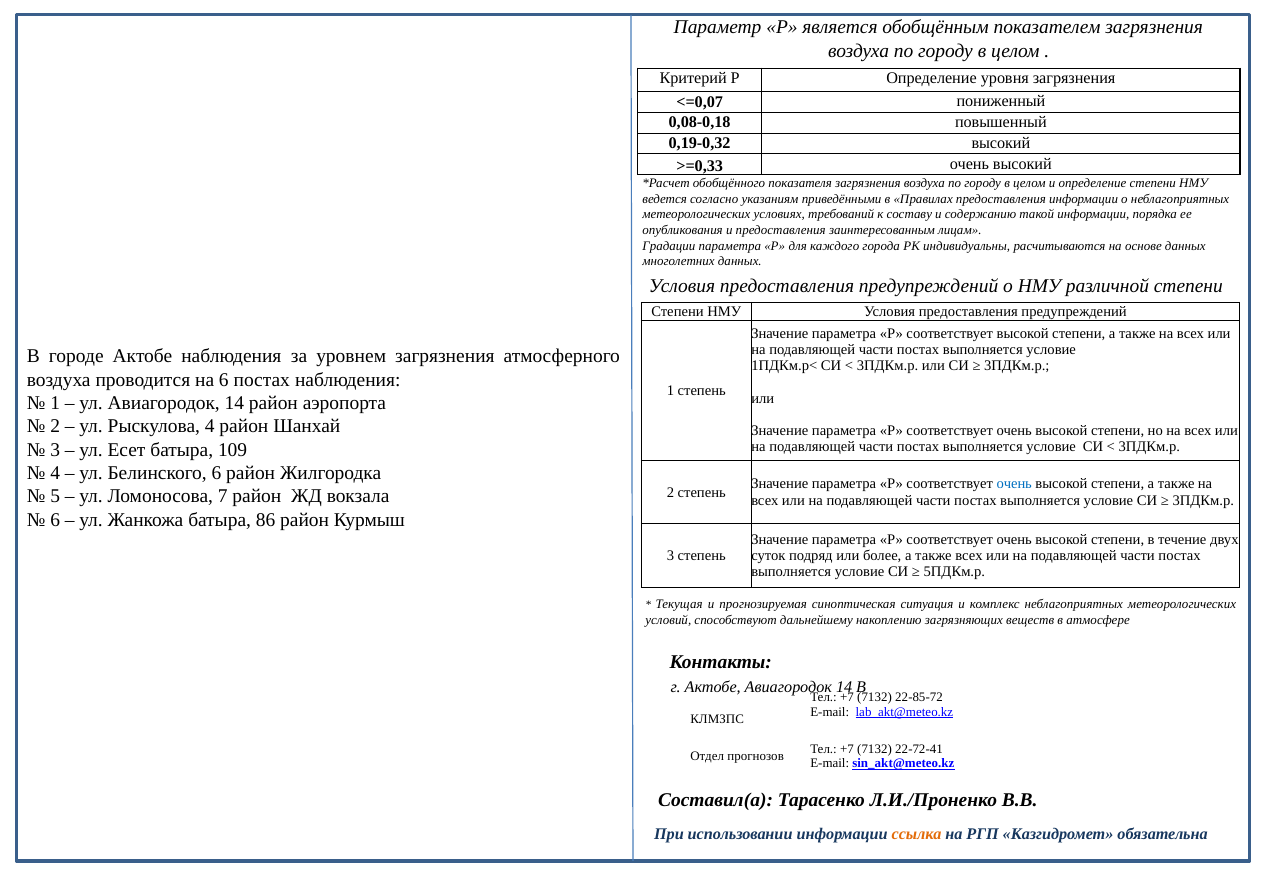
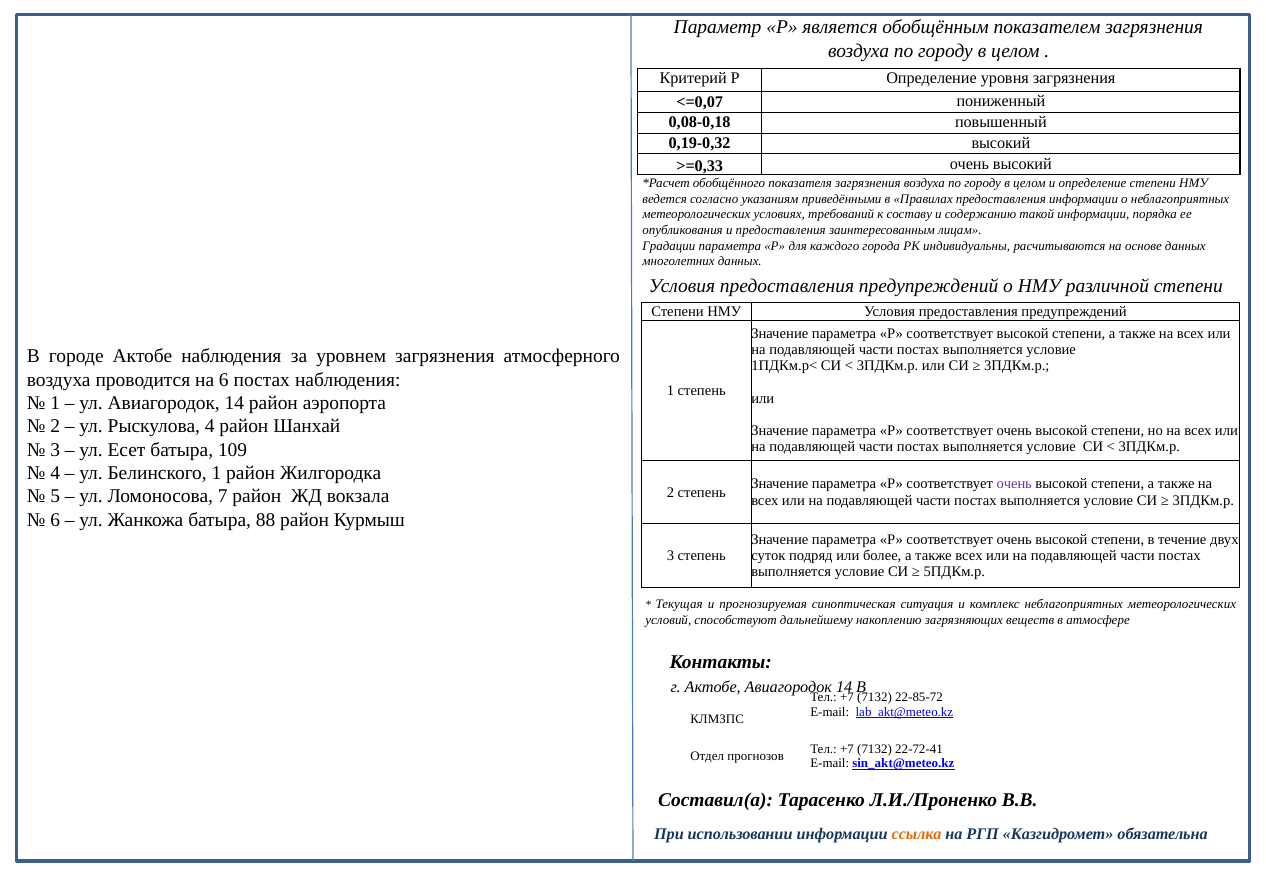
Белинского 6: 6 -> 1
очень at (1014, 484) colour: blue -> purple
86: 86 -> 88
